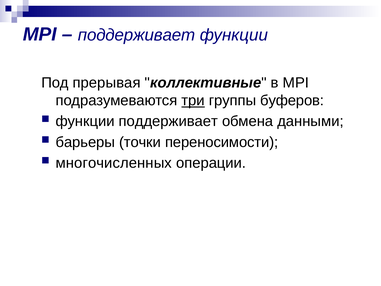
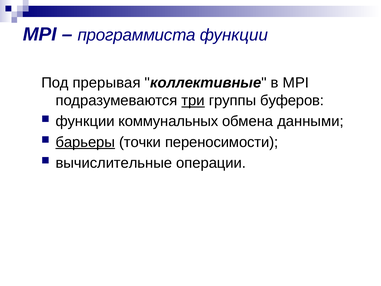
поддерживает at (137, 35): поддерживает -> программиста
функции поддерживает: поддерживает -> коммунальных
барьеры underline: none -> present
многочисленных: многочисленных -> вычислительные
